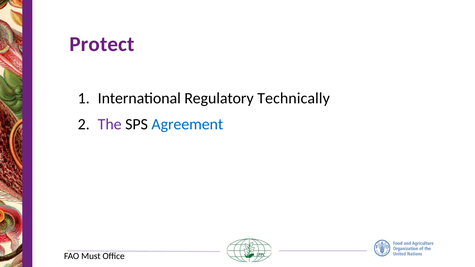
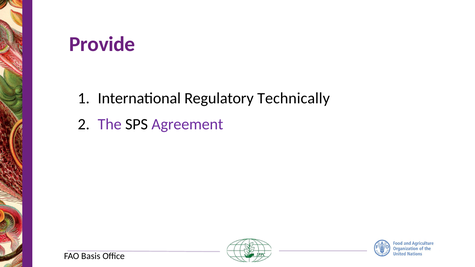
Protect: Protect -> Provide
Agreement colour: blue -> purple
Must: Must -> Basis
